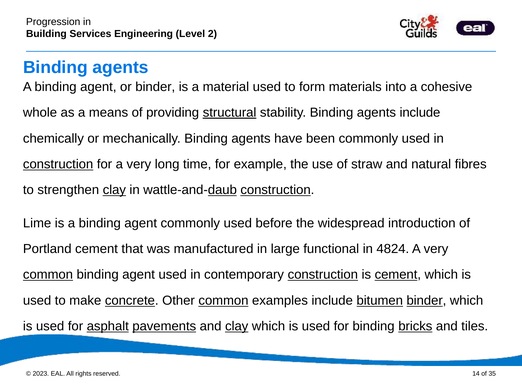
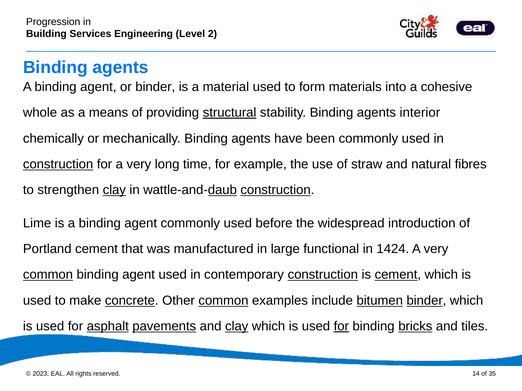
agents include: include -> interior
4824: 4824 -> 1424
for at (341, 327) underline: none -> present
